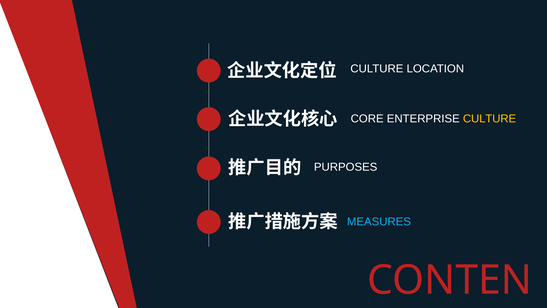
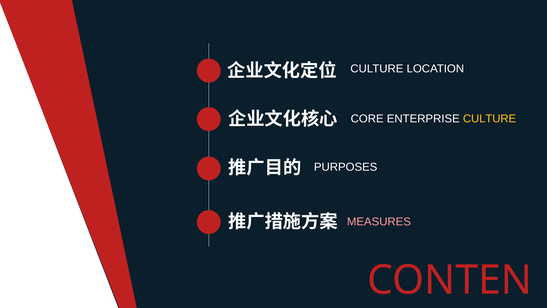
MEASURES colour: light blue -> pink
